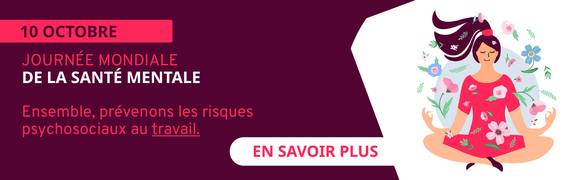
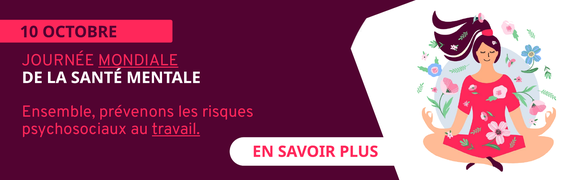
MONDIALE underline: none -> present
